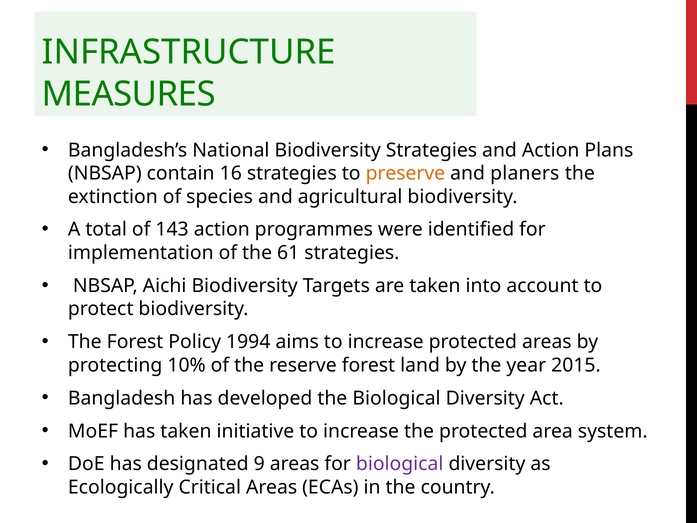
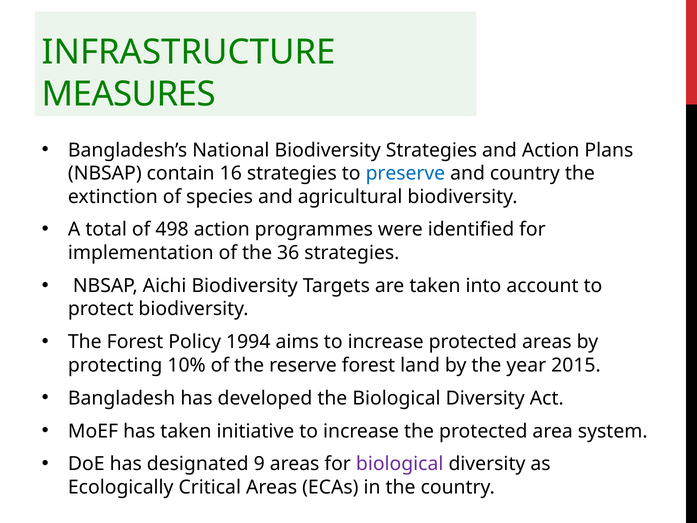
preserve colour: orange -> blue
and planers: planers -> country
143: 143 -> 498
61: 61 -> 36
